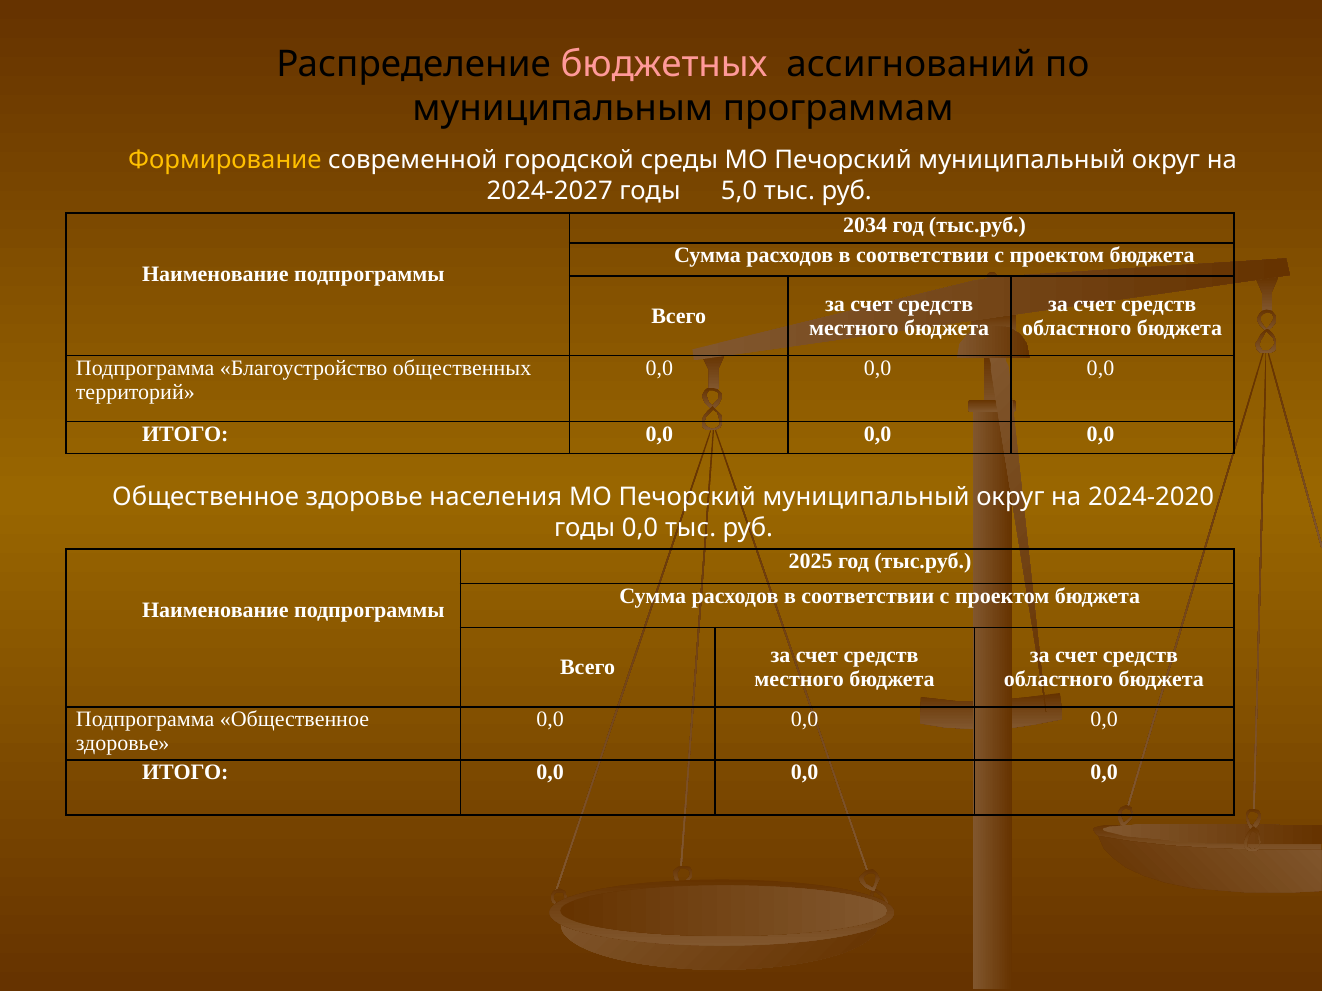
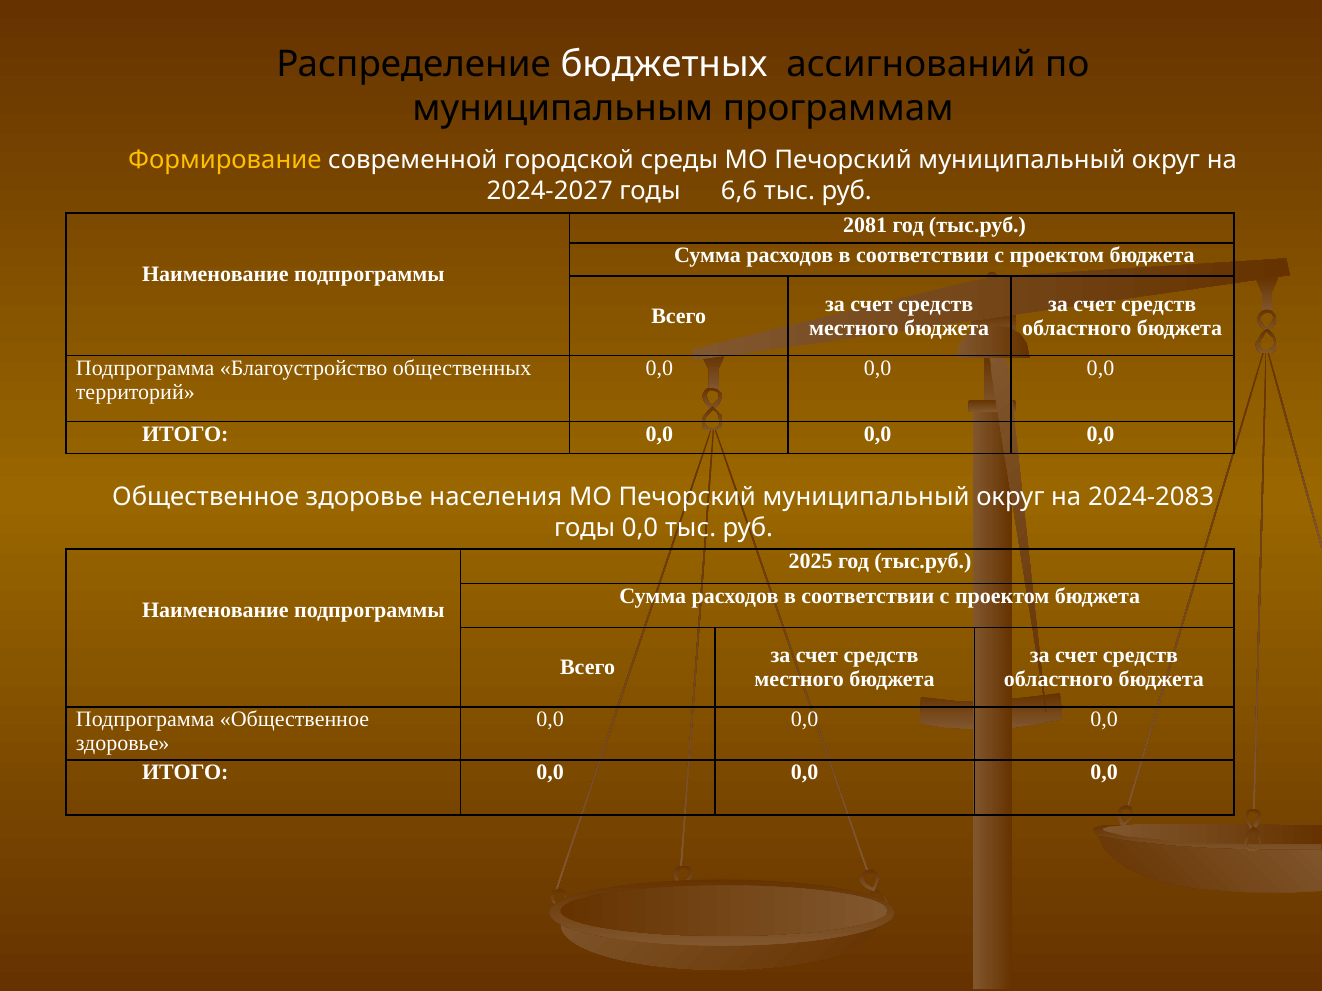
бюджетных colour: pink -> white
5,0: 5,0 -> 6,6
2034: 2034 -> 2081
2024-2020: 2024-2020 -> 2024-2083
